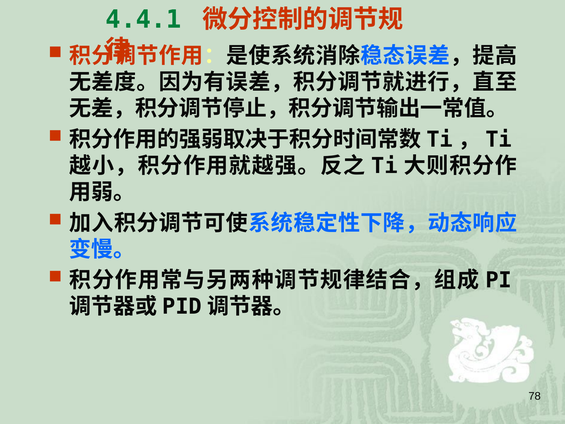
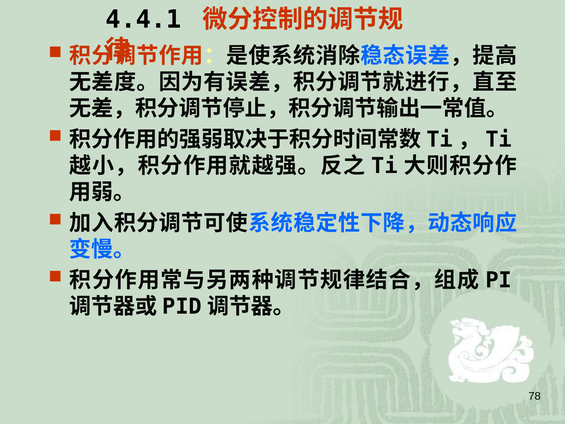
4.4.1 colour: green -> black
